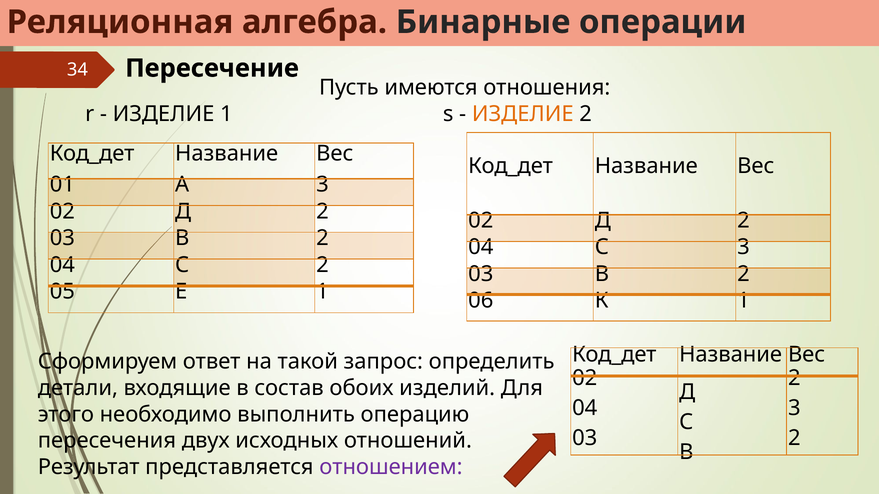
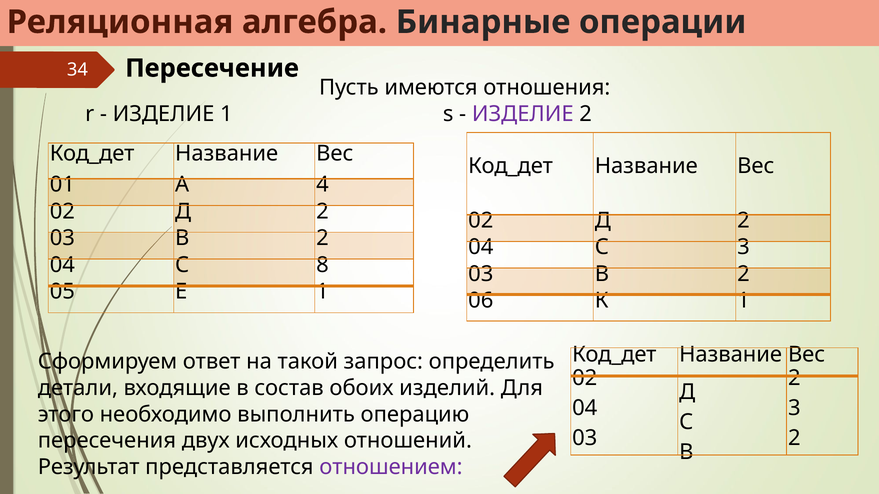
ИЗДЕЛИЕ at (523, 114) colour: orange -> purple
А 3: 3 -> 4
С 2: 2 -> 8
